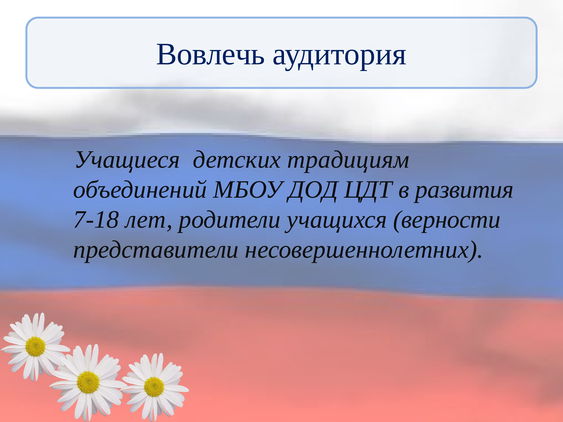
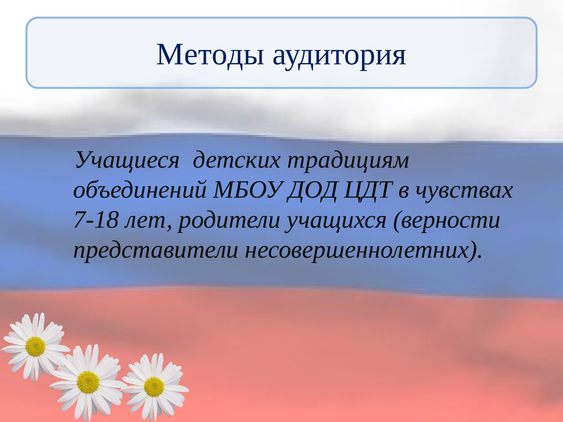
Вовлечь: Вовлечь -> Методы
развития: развития -> чувствах
